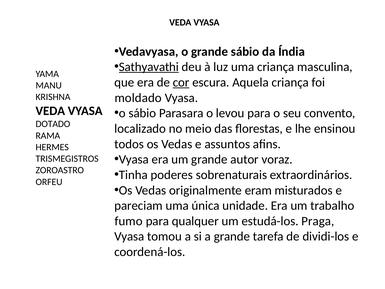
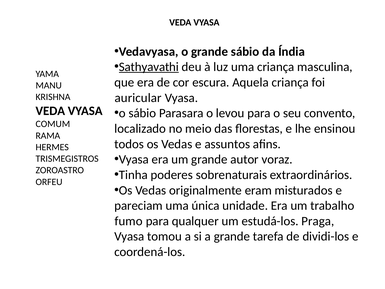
cor underline: present -> none
moldado: moldado -> auricular
DOTADO: DOTADO -> COMUM
